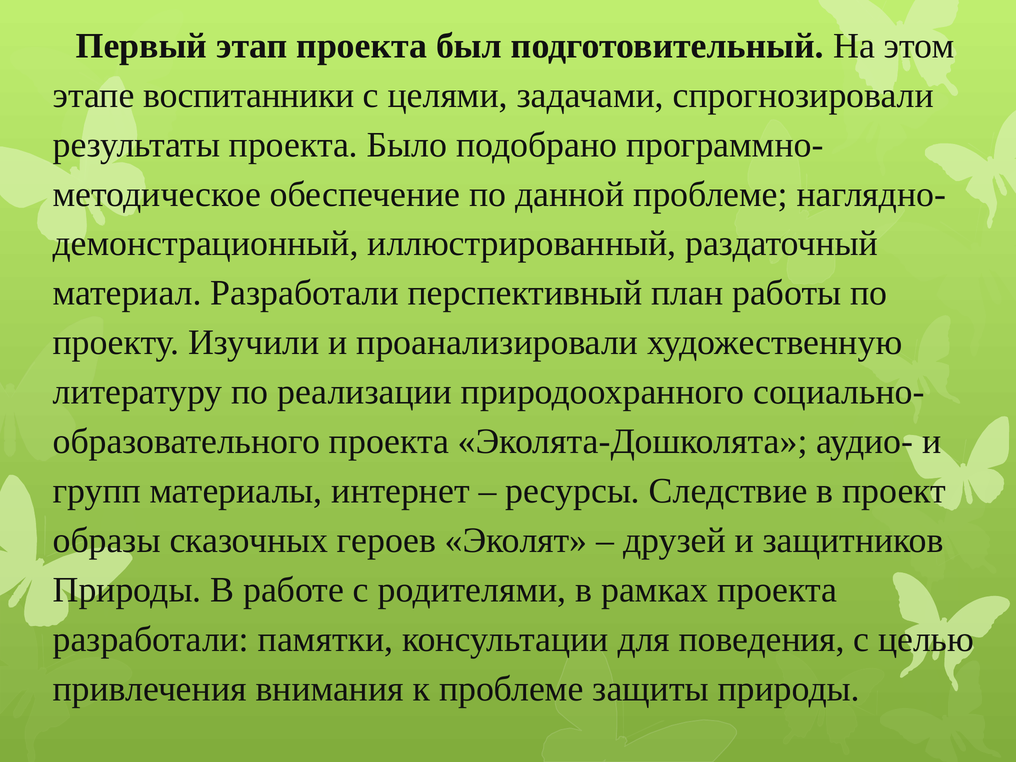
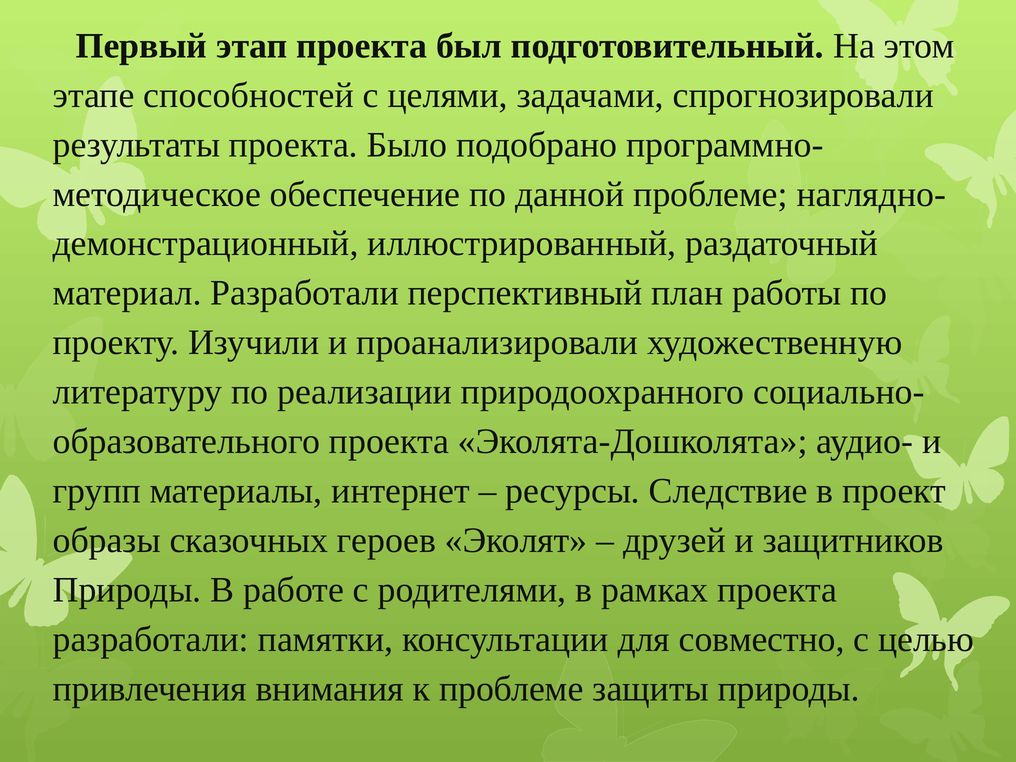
воспитанники: воспитанники -> способностей
поведения: поведения -> совместно
